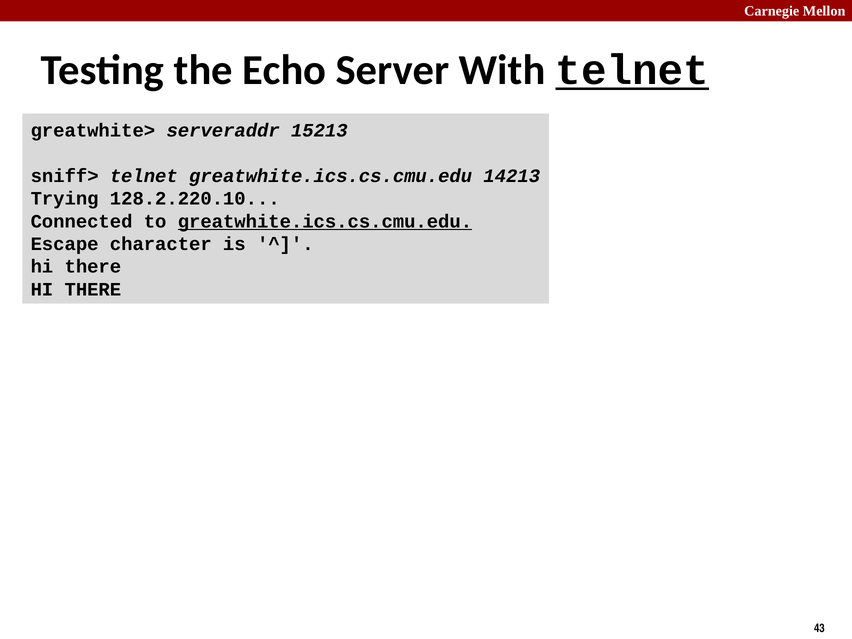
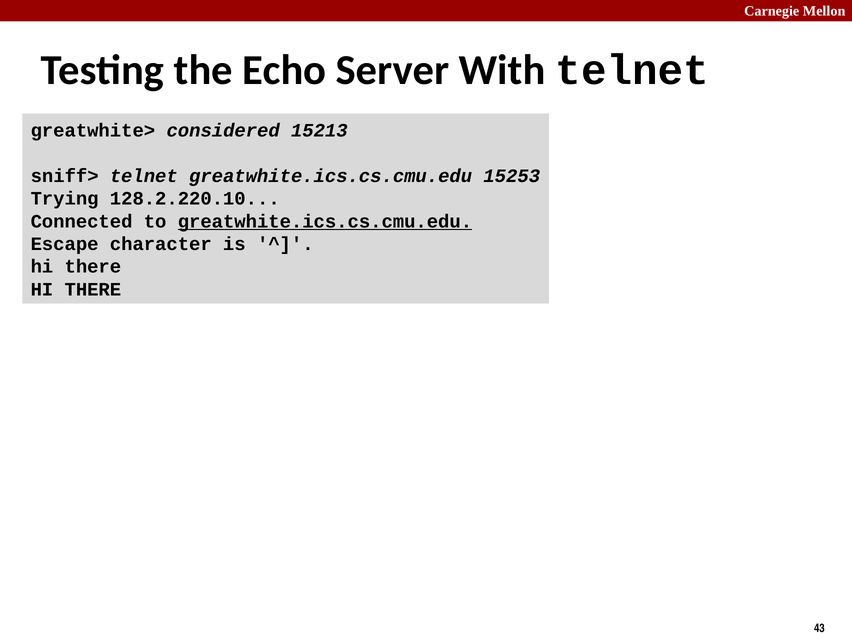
telnet at (632, 70) underline: present -> none
serveraddr: serveraddr -> considered
14213: 14213 -> 15253
